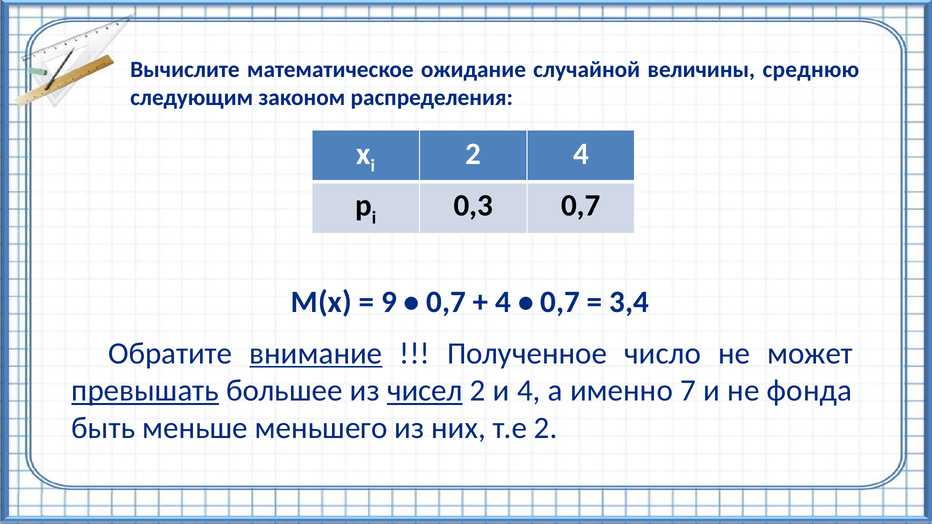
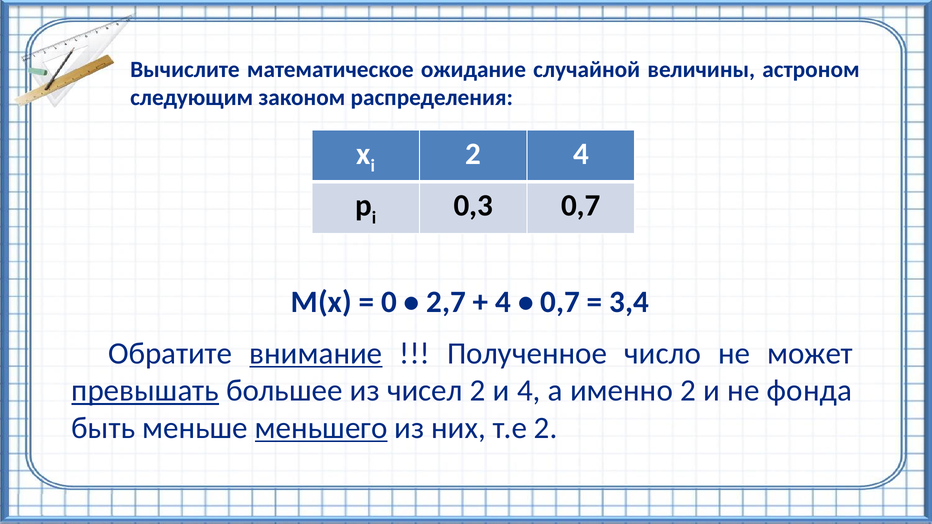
среднюю: среднюю -> астроном
9: 9 -> 0
0,7 at (446, 302): 0,7 -> 2,7
чисел underline: present -> none
именно 7: 7 -> 2
меньшего underline: none -> present
